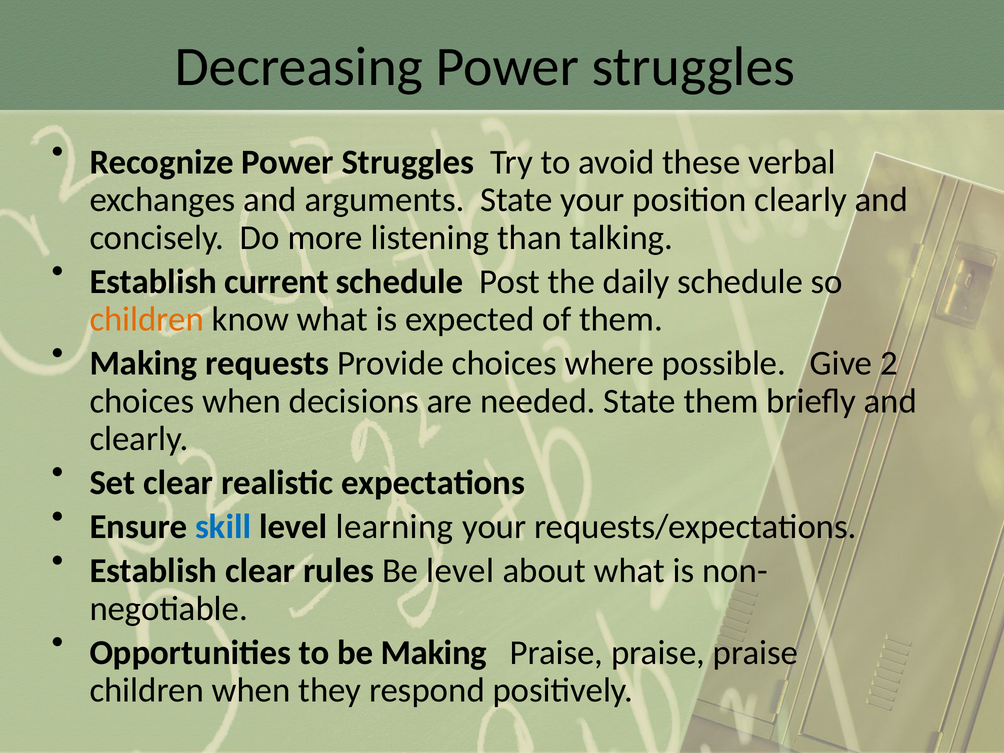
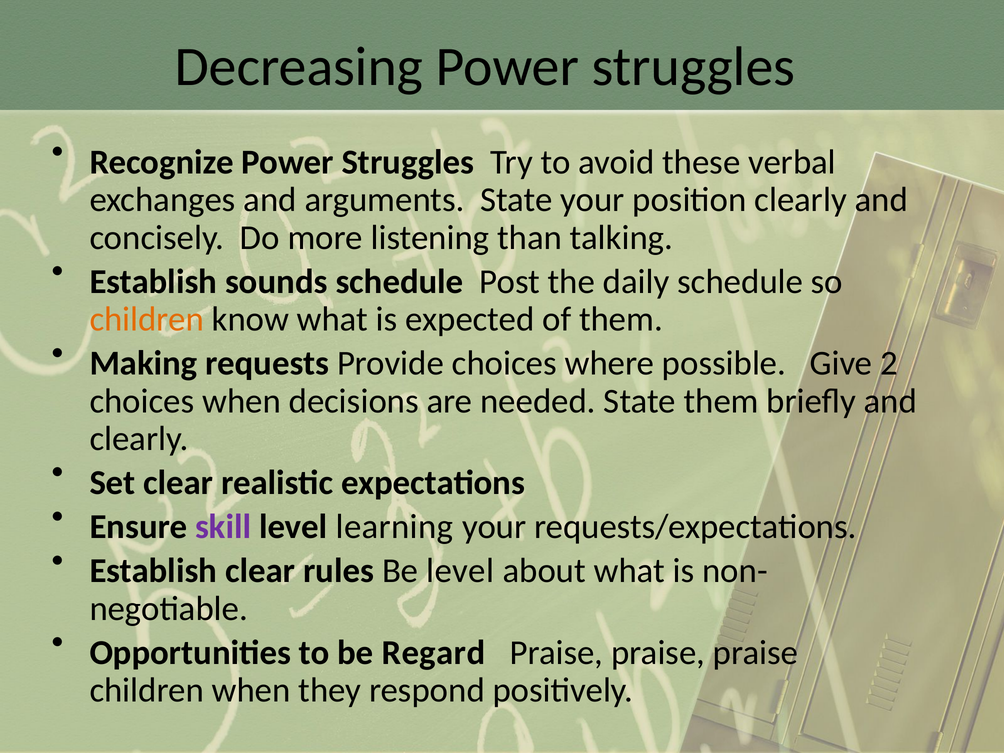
current: current -> sounds
skill colour: blue -> purple
be Making: Making -> Regard
